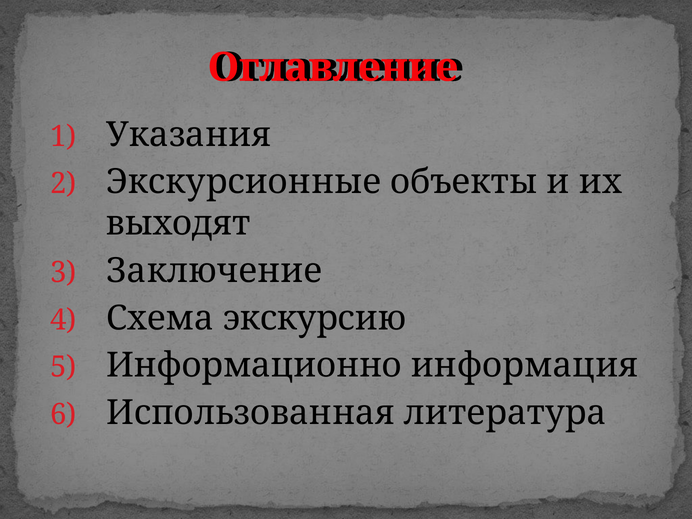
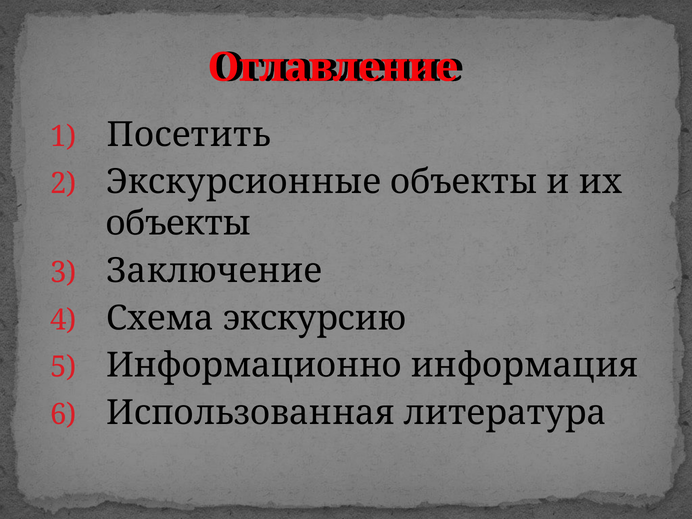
Указания: Указания -> Посетить
выходят at (178, 224): выходят -> объекты
